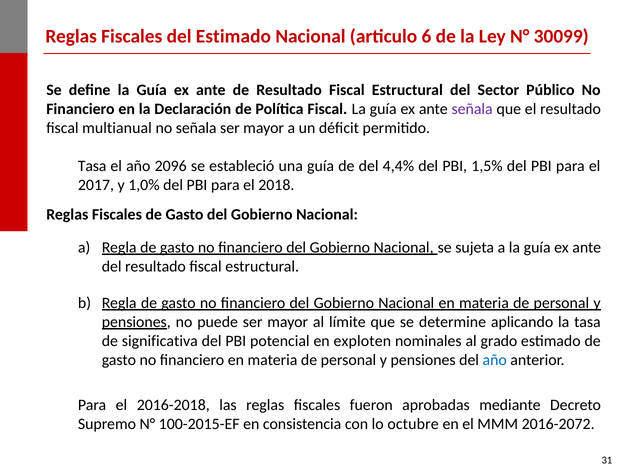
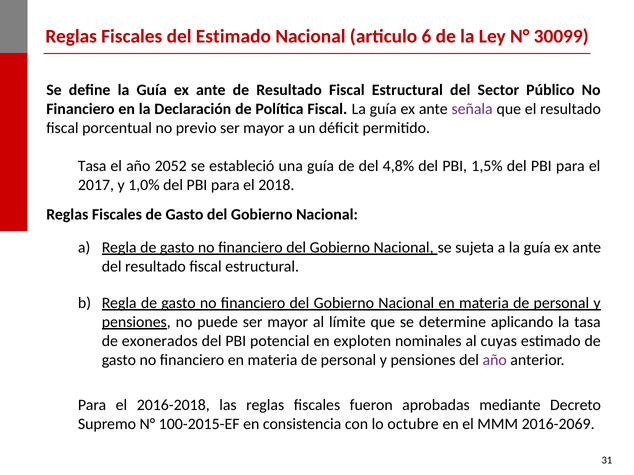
multianual: multianual -> porcentual
no señala: señala -> previo
2096: 2096 -> 2052
4,4%: 4,4% -> 4,8%
significativa: significativa -> exonerados
grado: grado -> cuyas
año at (495, 360) colour: blue -> purple
2016-2072: 2016-2072 -> 2016-2069
